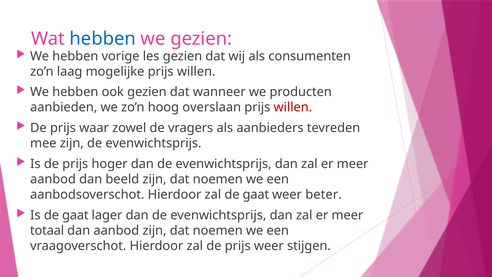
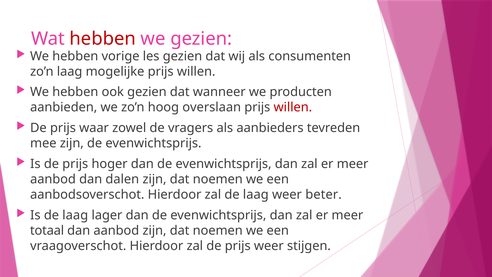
hebben at (103, 39) colour: blue -> red
beeld: beeld -> dalen
zal de gaat: gaat -> laag
Is de gaat: gaat -> laag
